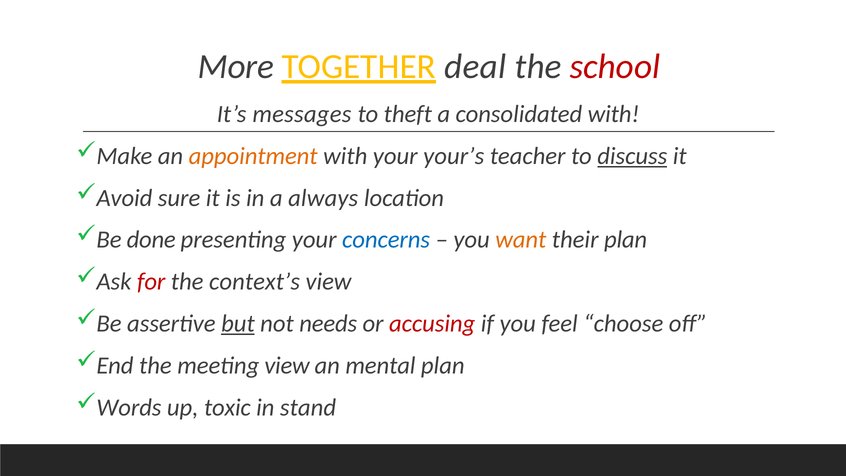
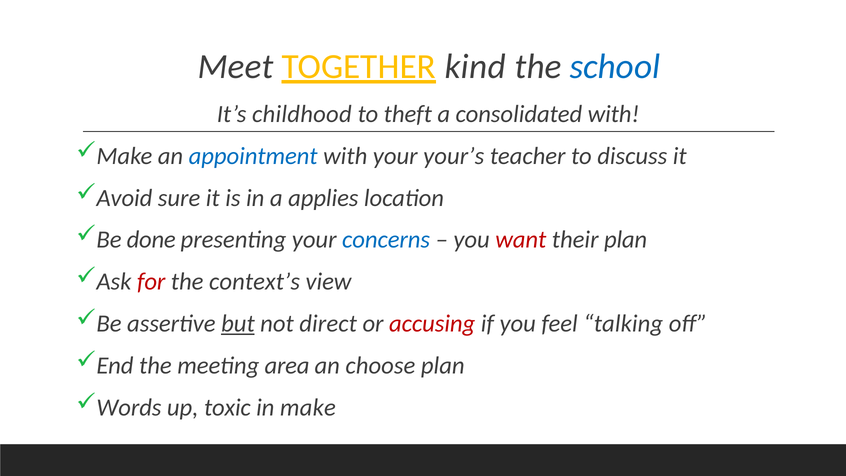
More: More -> Meet
deal: deal -> kind
school colour: red -> blue
messages: messages -> childhood
appointment colour: orange -> blue
discuss underline: present -> none
always: always -> applies
want colour: orange -> red
needs: needs -> direct
choose: choose -> talking
meeting view: view -> area
mental: mental -> choose
in stand: stand -> make
